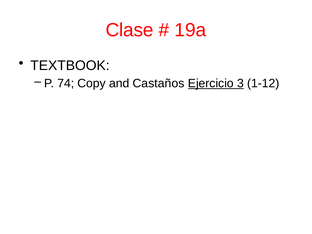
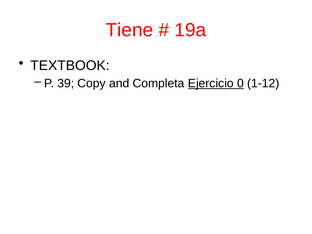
Clase: Clase -> Tiene
74: 74 -> 39
Castaños: Castaños -> Completa
3: 3 -> 0
